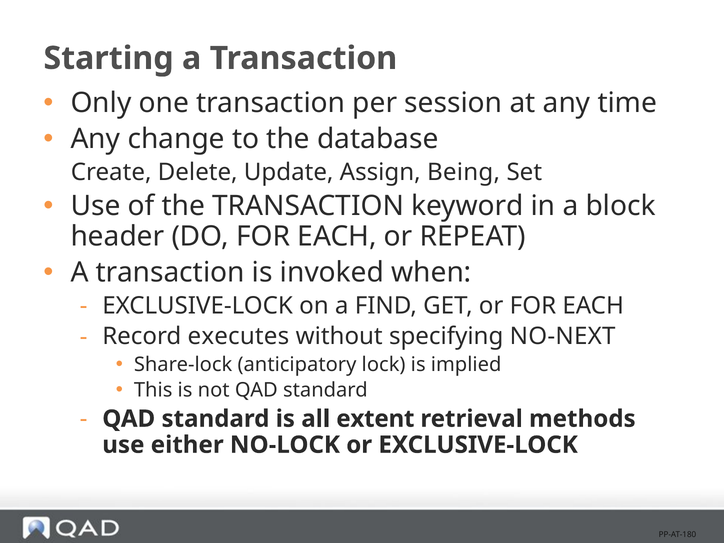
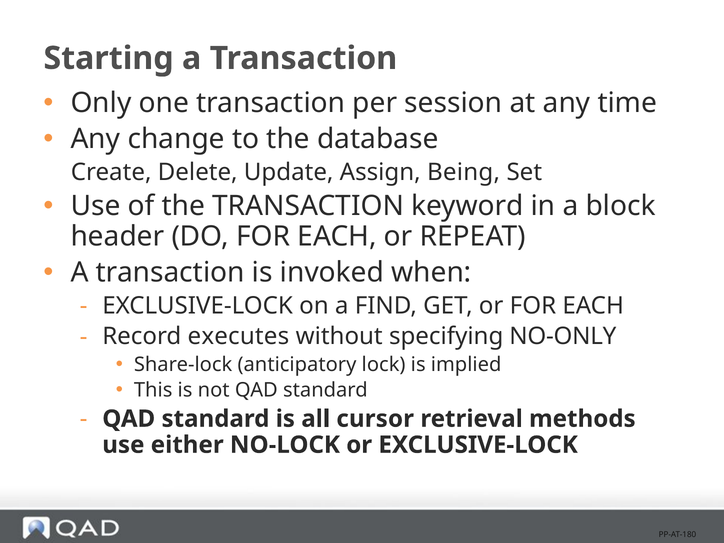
NO-NEXT: NO-NEXT -> NO-ONLY
extent: extent -> cursor
